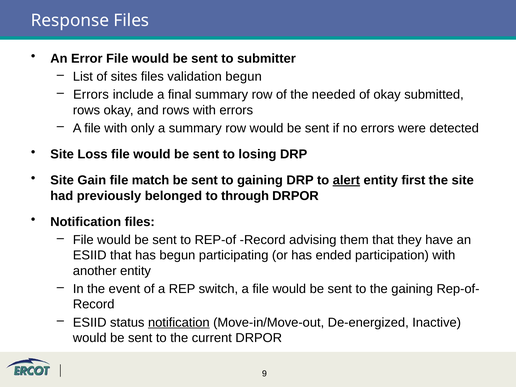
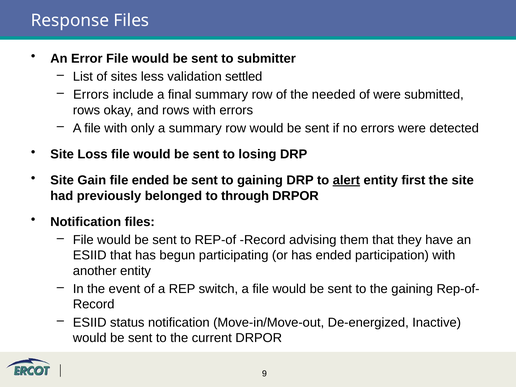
sites files: files -> less
validation begun: begun -> settled
of okay: okay -> were
file match: match -> ended
notification at (179, 322) underline: present -> none
